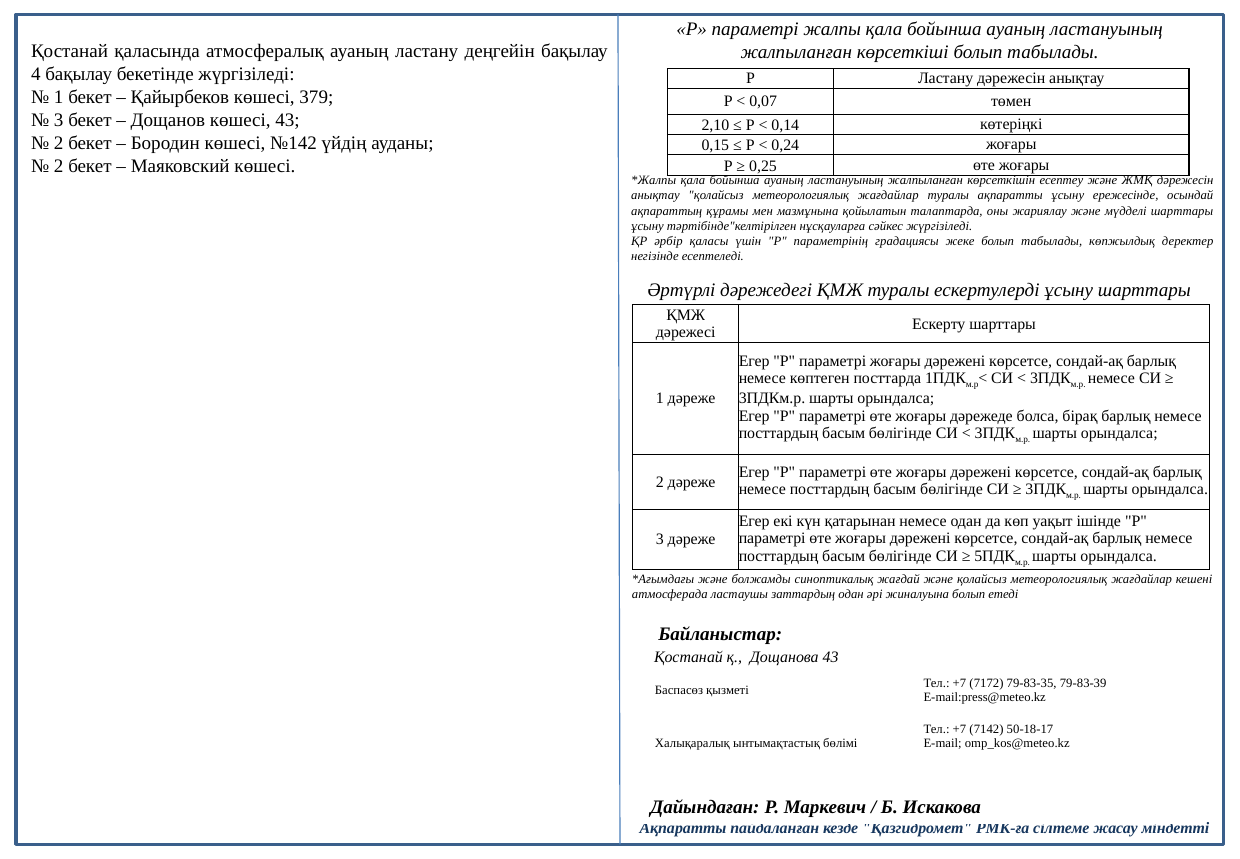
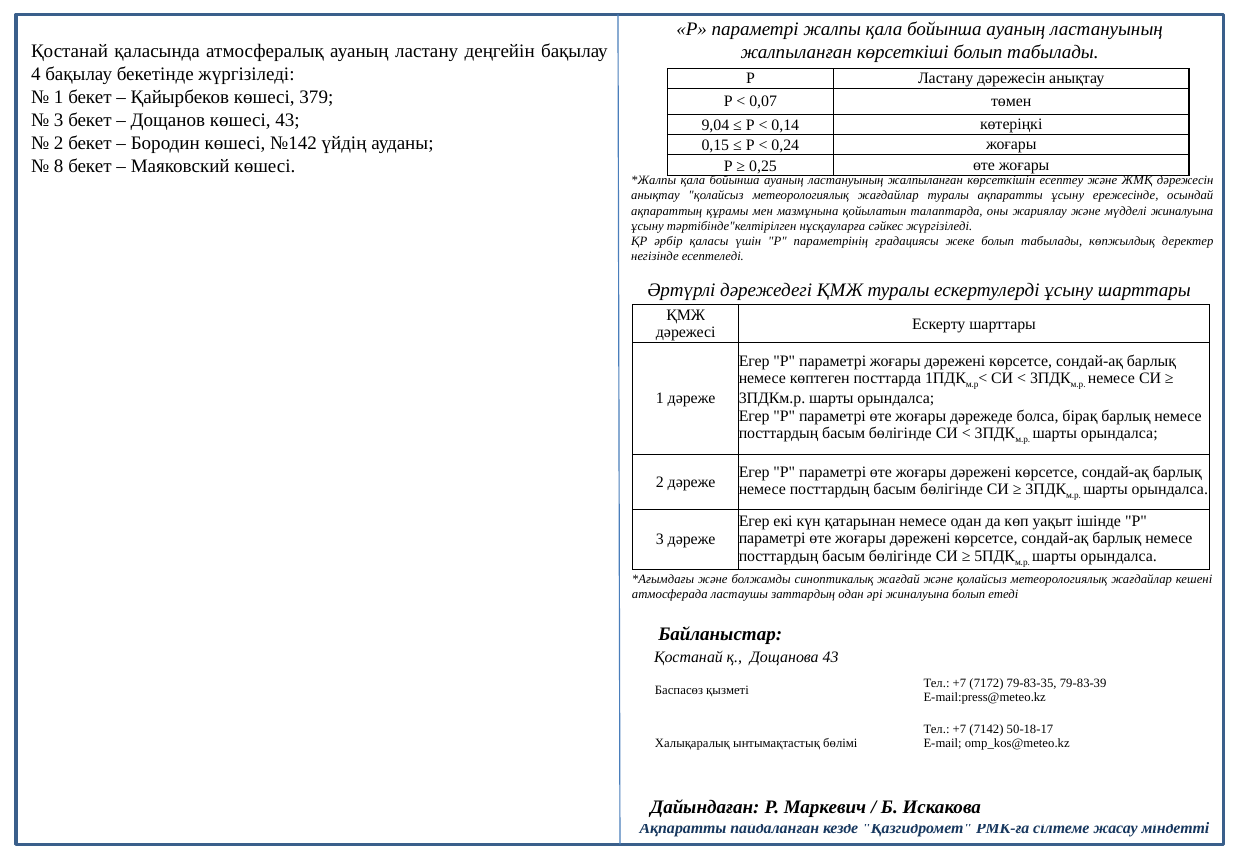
2,10: 2,10 -> 9,04
2 at (59, 166): 2 -> 8
мүдделі шарттары: шарттары -> жиналуына
